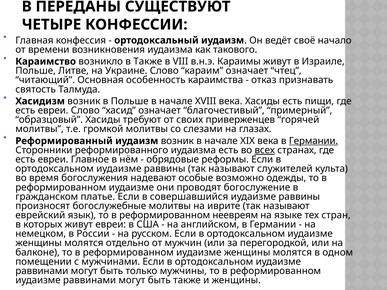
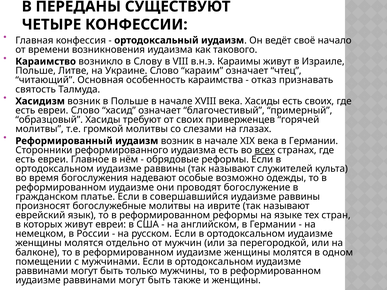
в Также: Также -> Слову
есть пищи: пищи -> своих
Германии at (313, 141) underline: present -> none
реформированном неевреям: неевреям -> реформы
